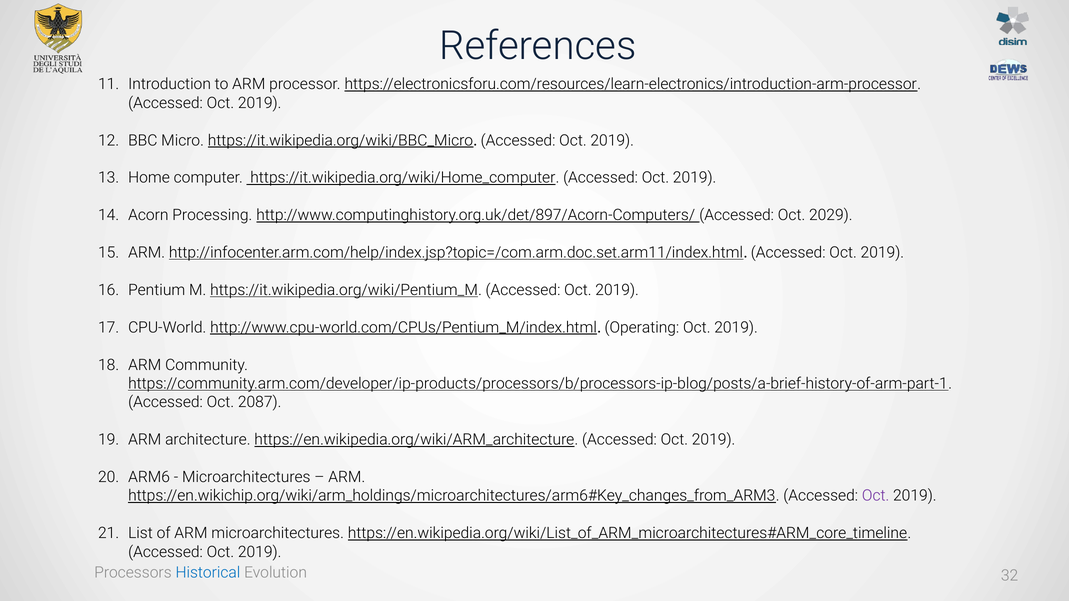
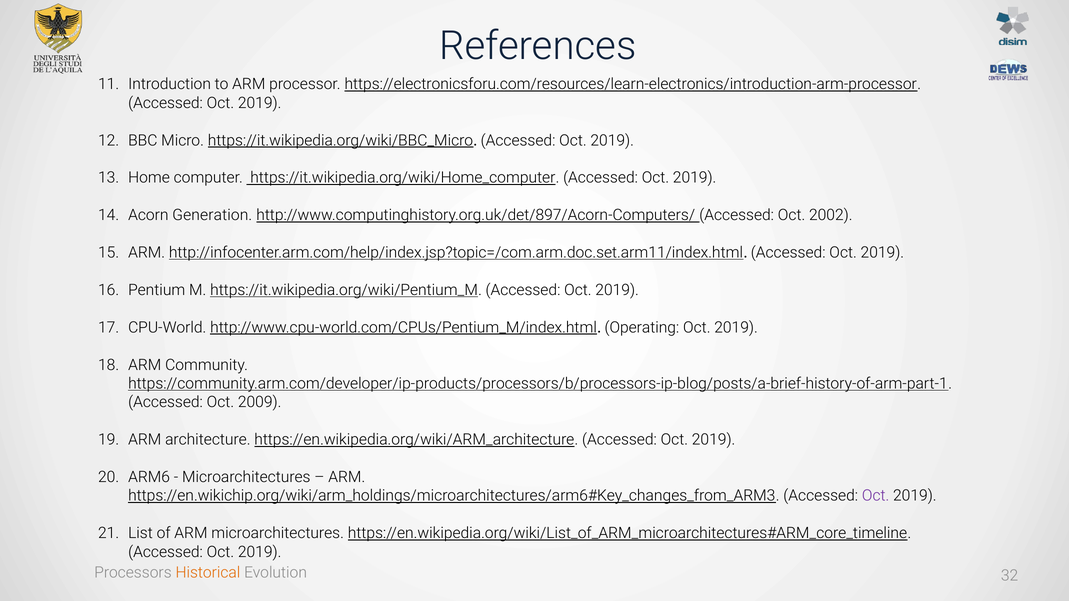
Processing: Processing -> Generation
2029: 2029 -> 2002
2087: 2087 -> 2009
Historical colour: blue -> orange
